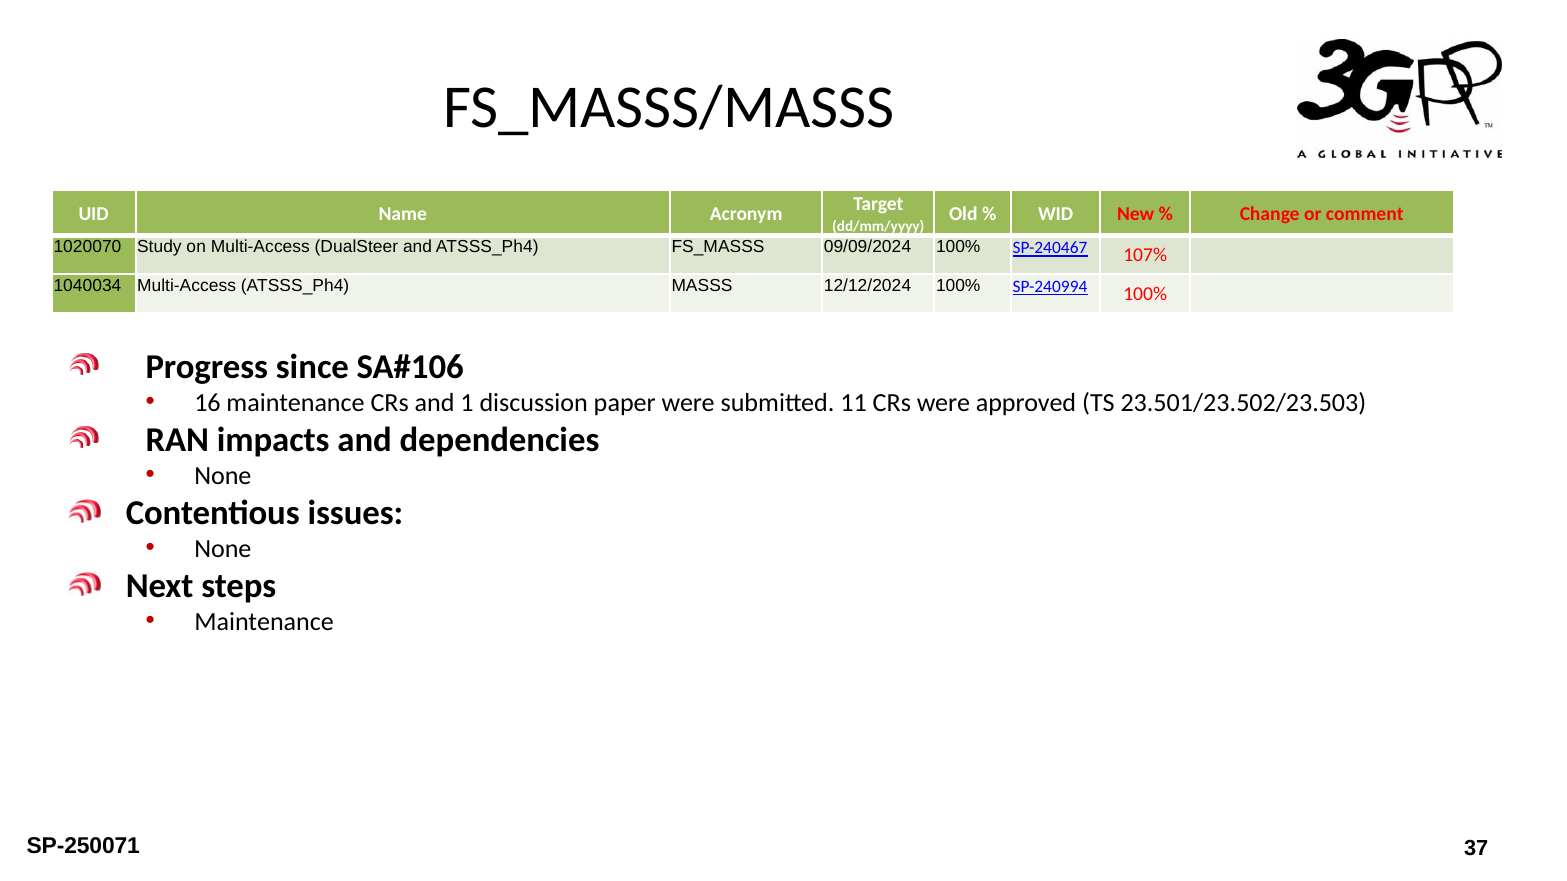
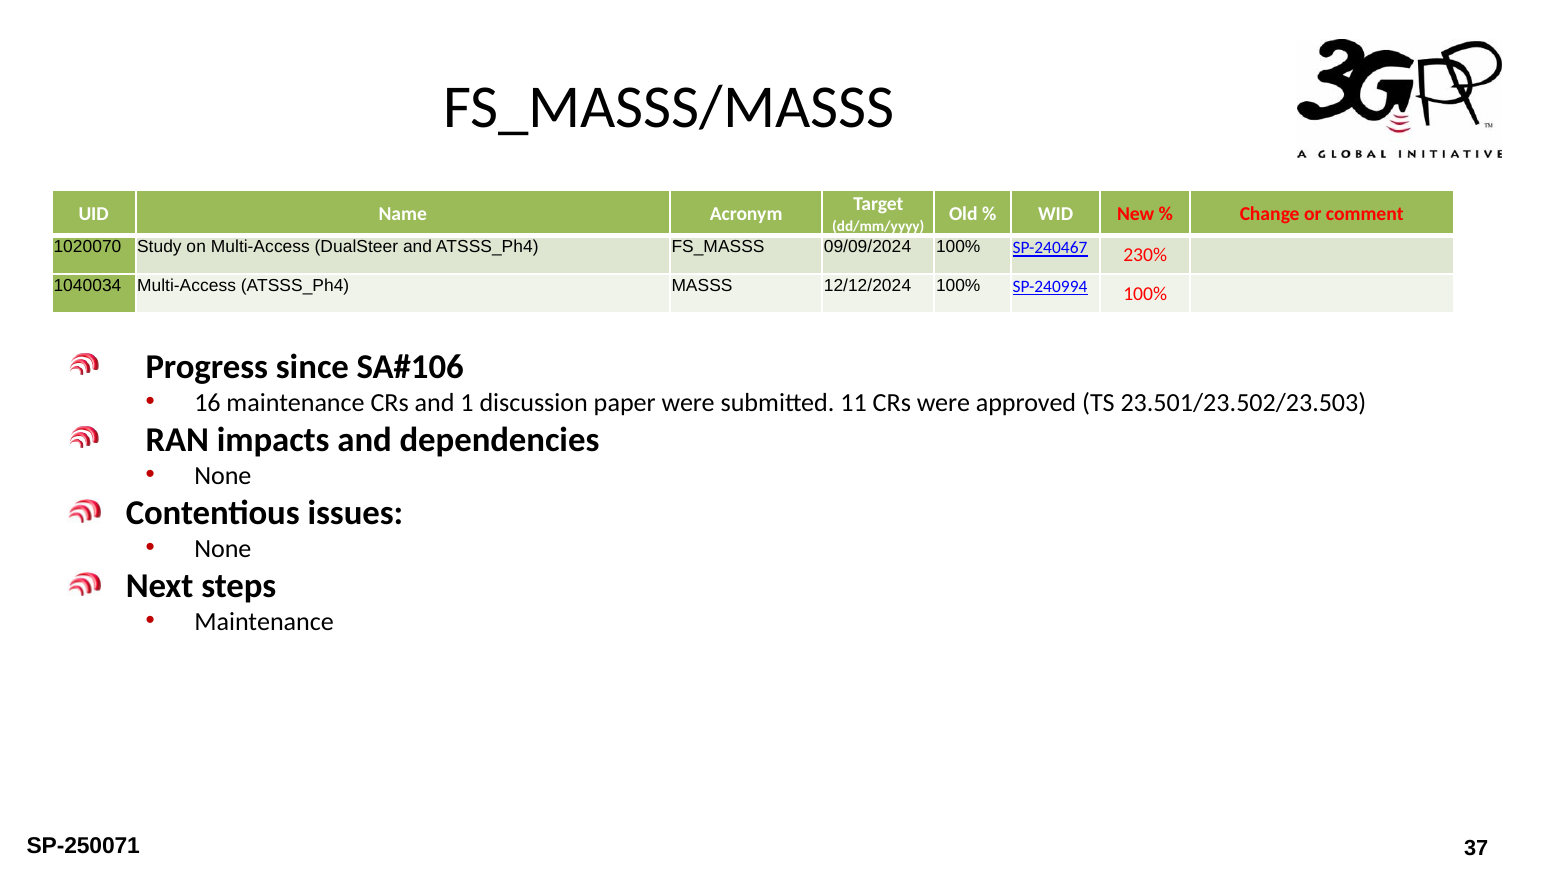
107%: 107% -> 230%
